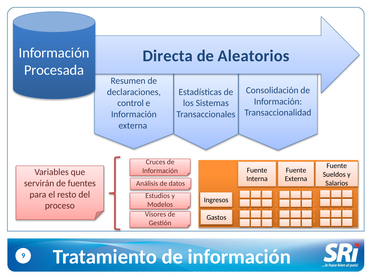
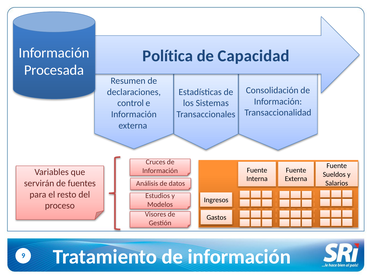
Directa: Directa -> Política
Aleatorios: Aleatorios -> Capacidad
